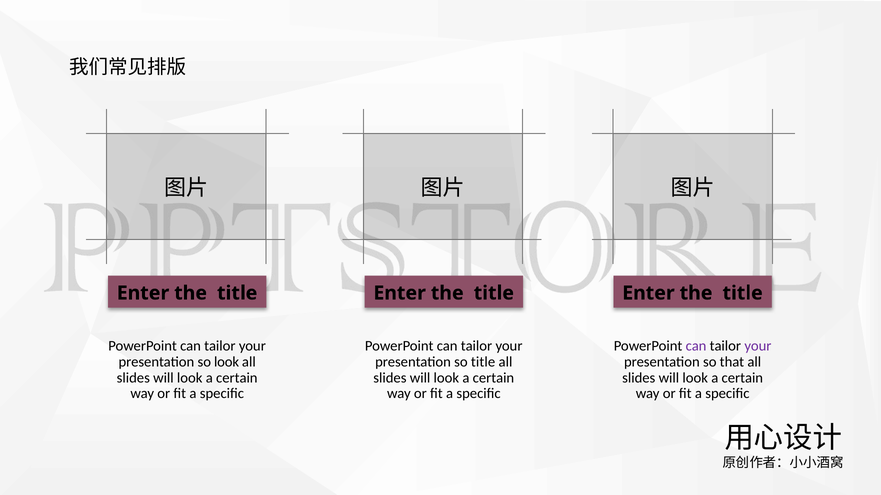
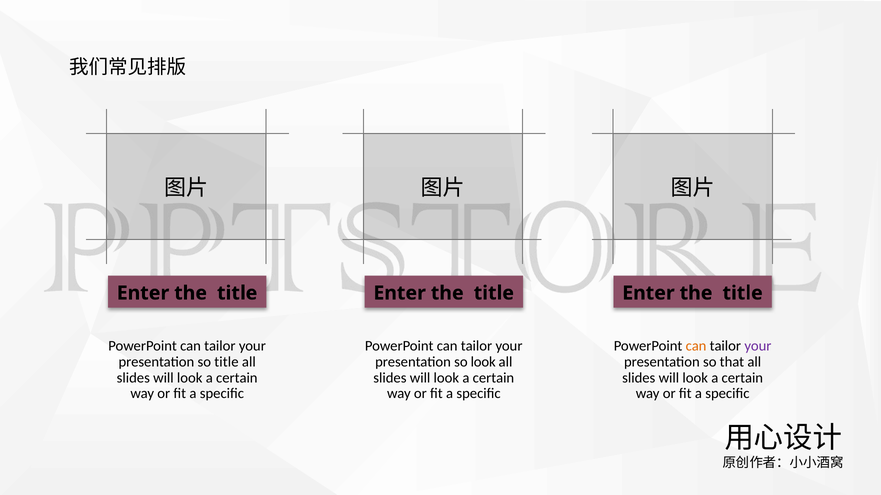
can at (696, 347) colour: purple -> orange
so look: look -> title
so title: title -> look
